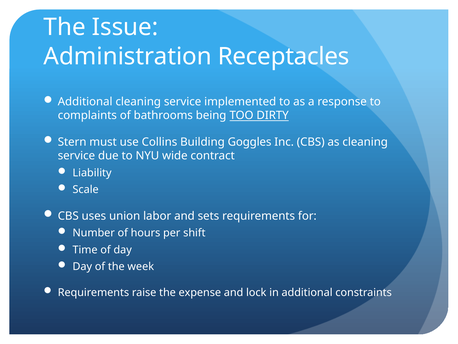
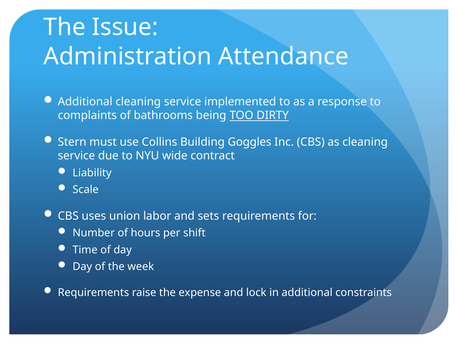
Receptacles: Receptacles -> Attendance
